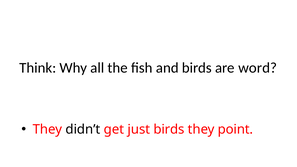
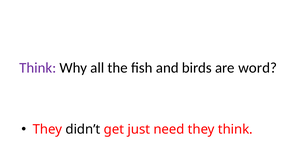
Think at (38, 68) colour: black -> purple
just birds: birds -> need
they point: point -> think
